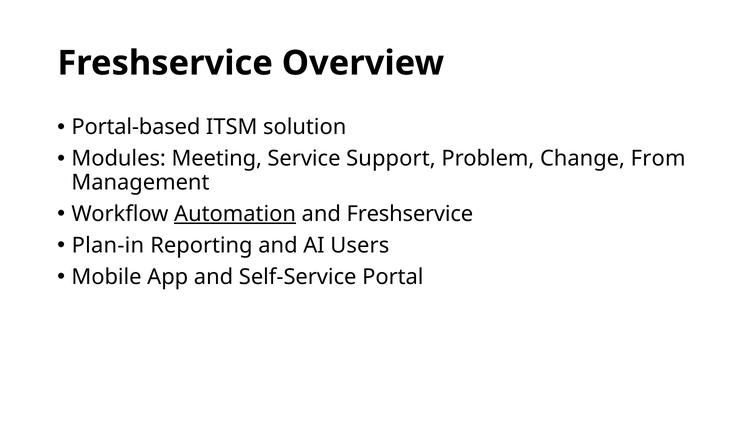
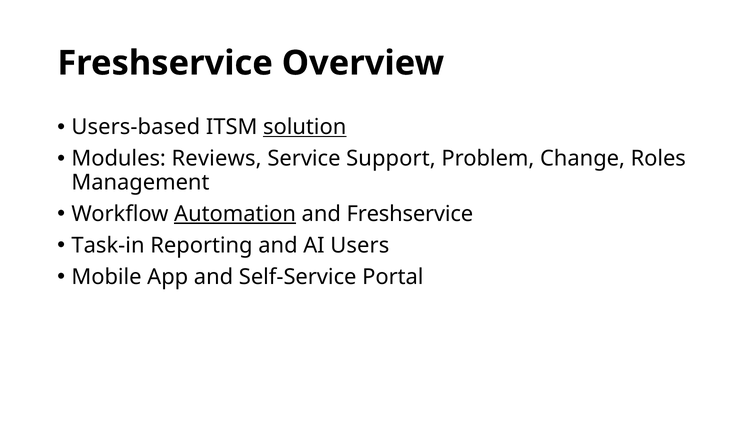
Portal-based: Portal-based -> Users-based
solution underline: none -> present
Meeting: Meeting -> Reviews
From: From -> Roles
Plan-in: Plan-in -> Task-in
